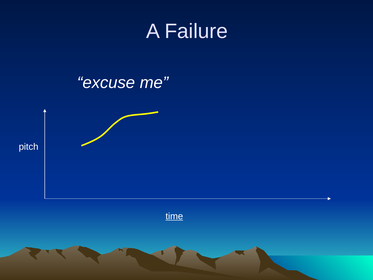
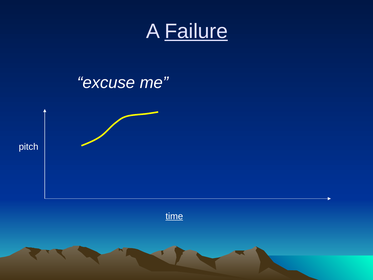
Failure underline: none -> present
